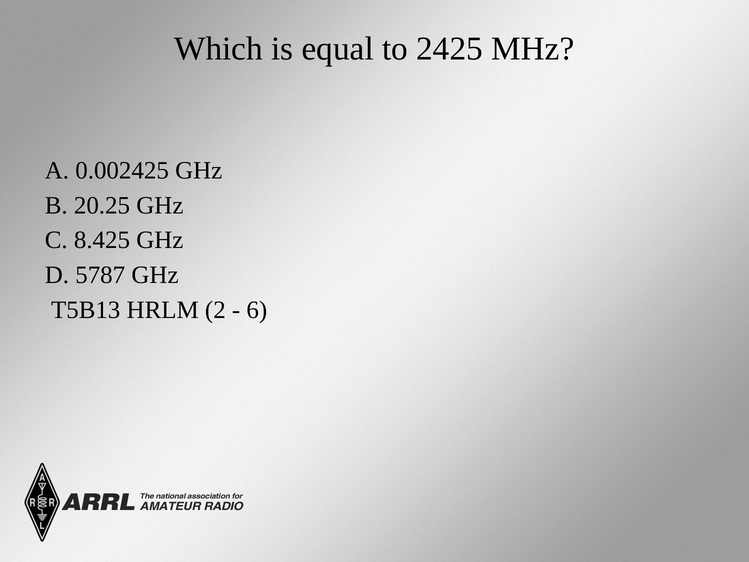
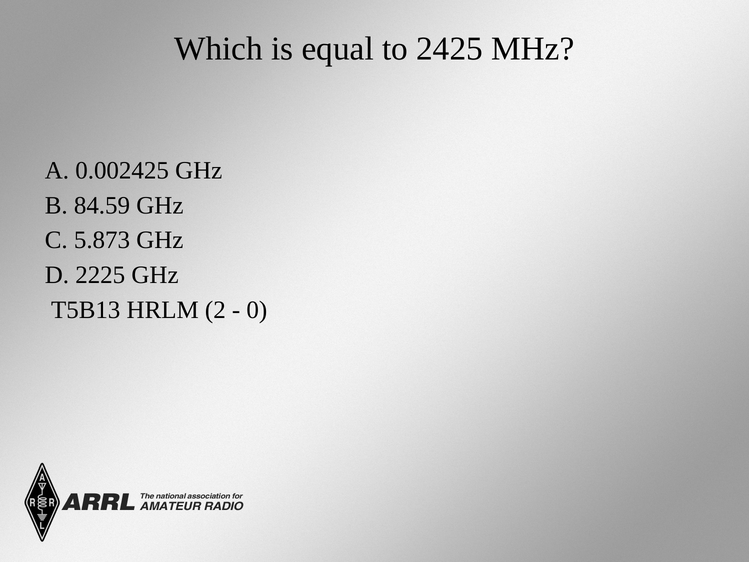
20.25: 20.25 -> 84.59
8.425: 8.425 -> 5.873
5787: 5787 -> 2225
6: 6 -> 0
